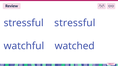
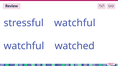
stressful stressful: stressful -> watchful
